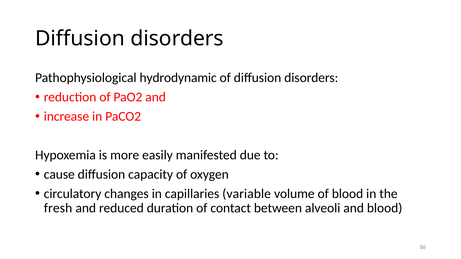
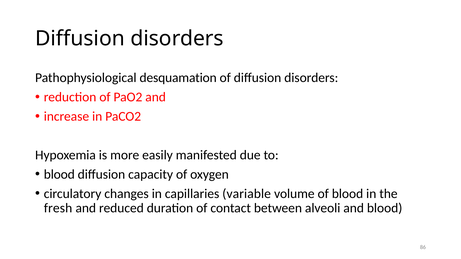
hydrodynamic: hydrodynamic -> desquamation
cause at (59, 175): cause -> blood
